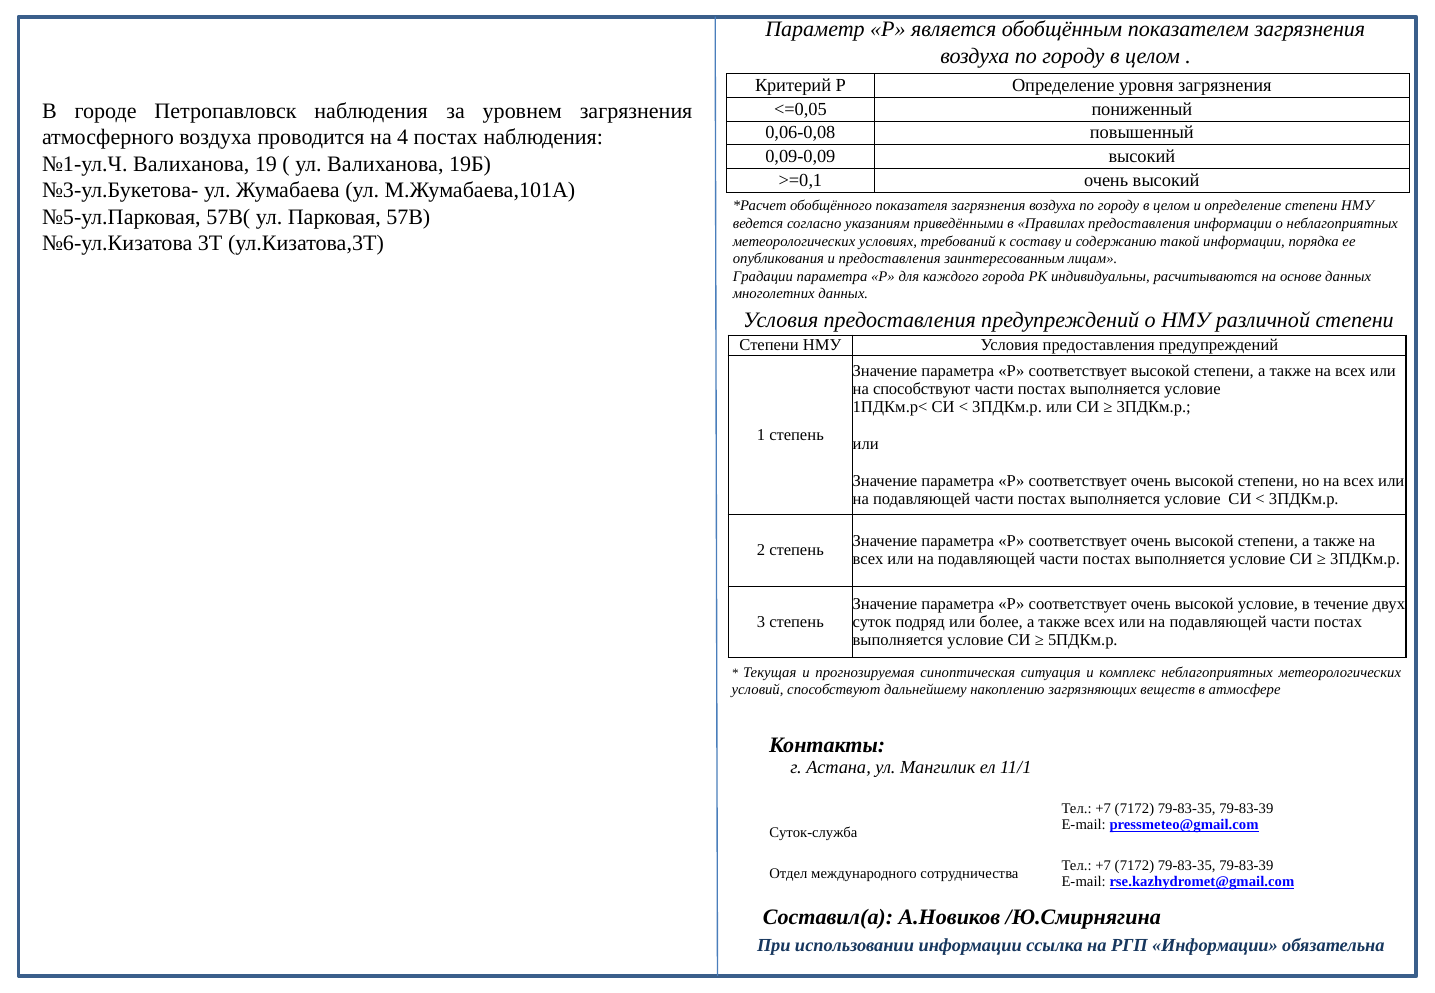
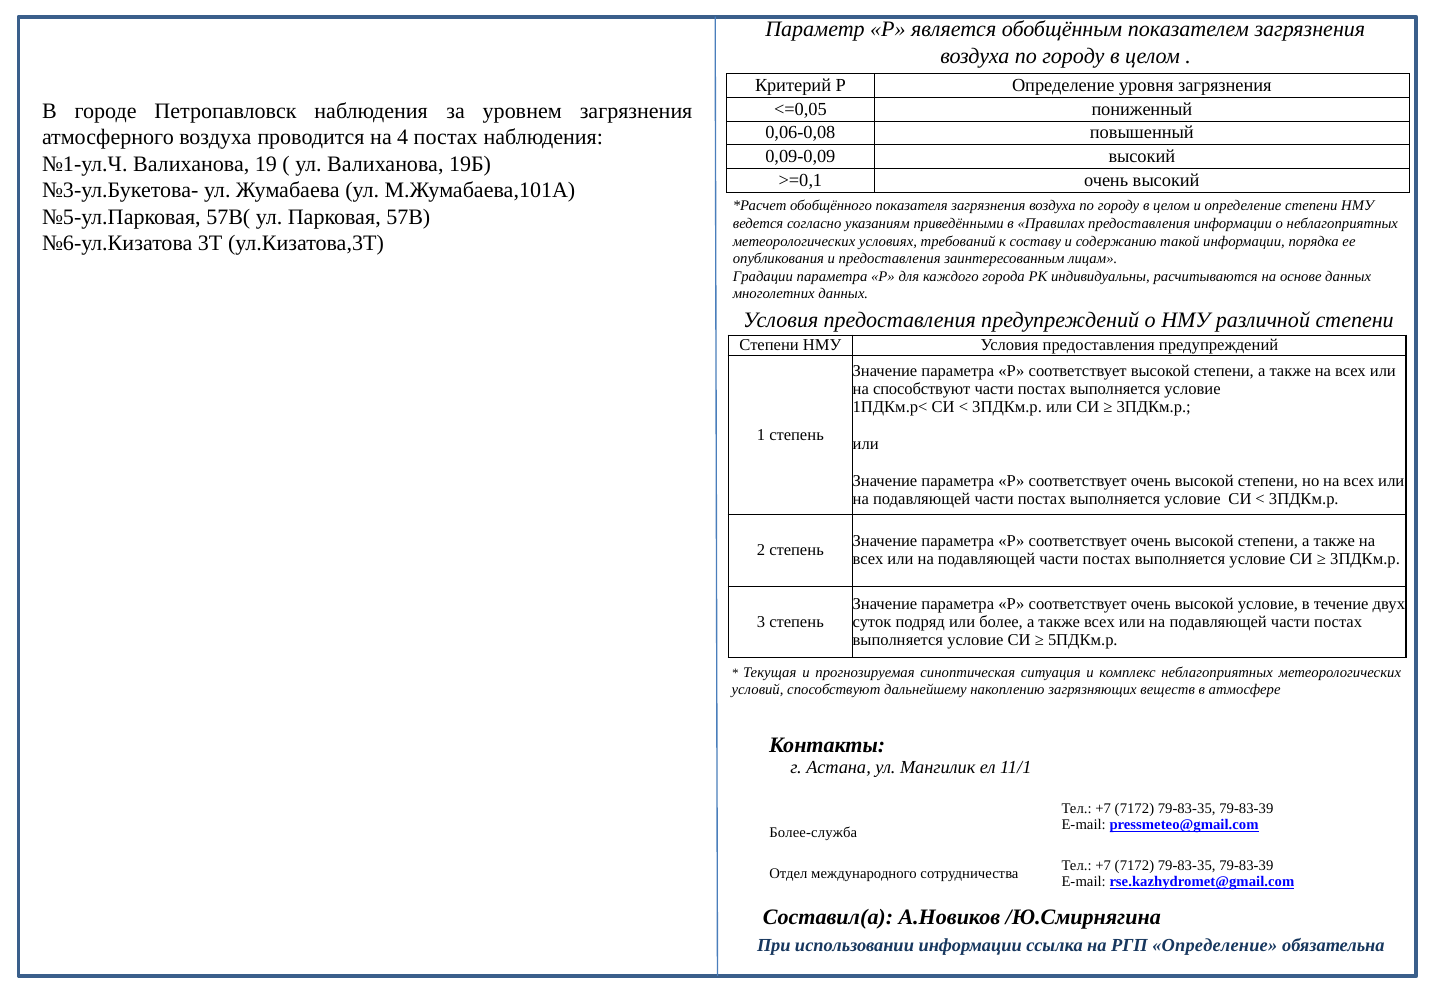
Суток-служба: Суток-служба -> Более-служба
РГП Информации: Информации -> Определение
